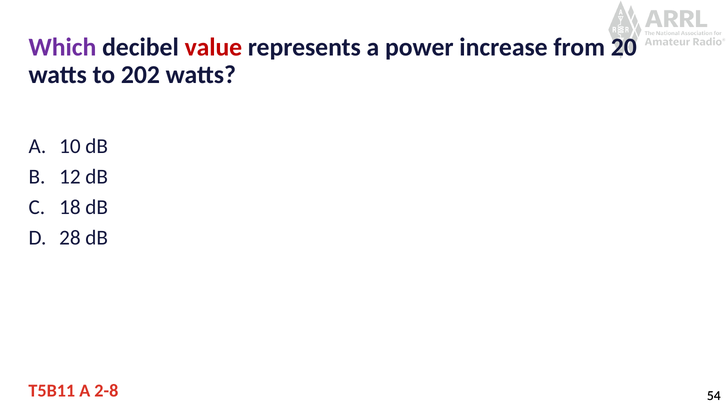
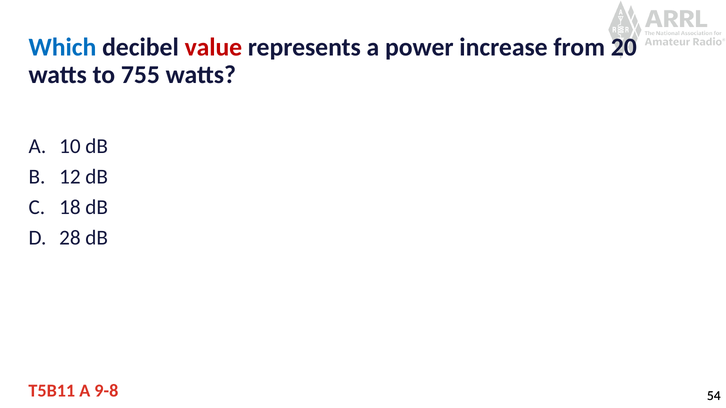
Which colour: purple -> blue
202: 202 -> 755
2-8: 2-8 -> 9-8
